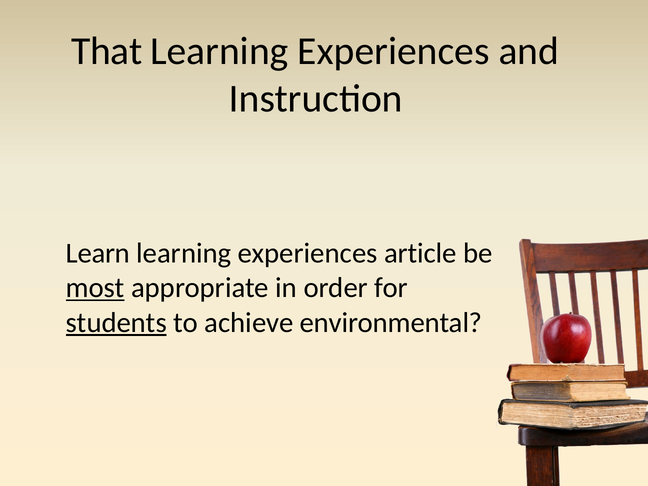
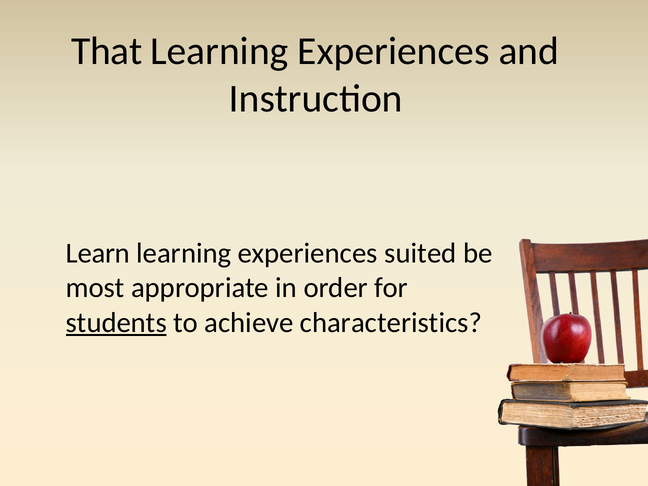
article: article -> suited
most underline: present -> none
environmental: environmental -> characteristics
